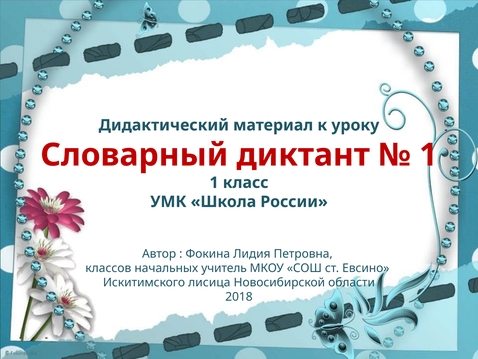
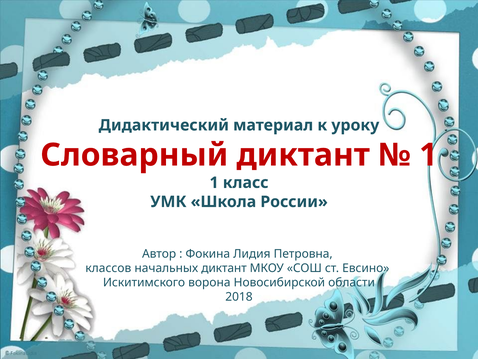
начальных учитель: учитель -> диктант
лисица: лисица -> ворона
